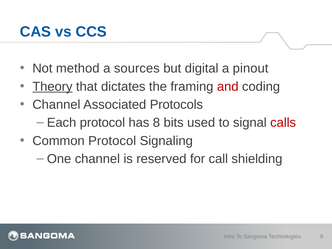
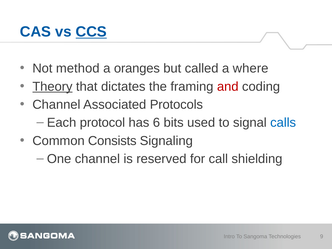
CCS underline: none -> present
sources: sources -> oranges
digital: digital -> called
pinout: pinout -> where
8: 8 -> 6
calls colour: red -> blue
Common Protocol: Protocol -> Consists
